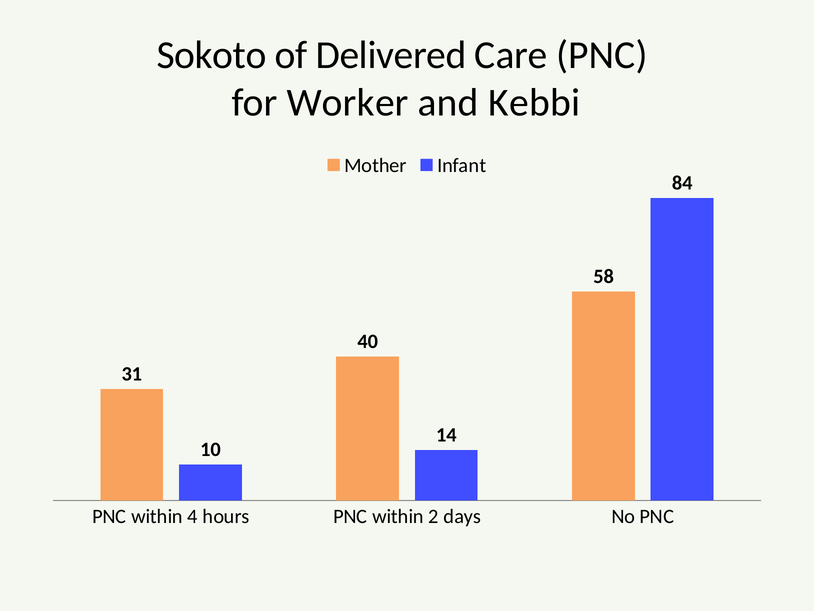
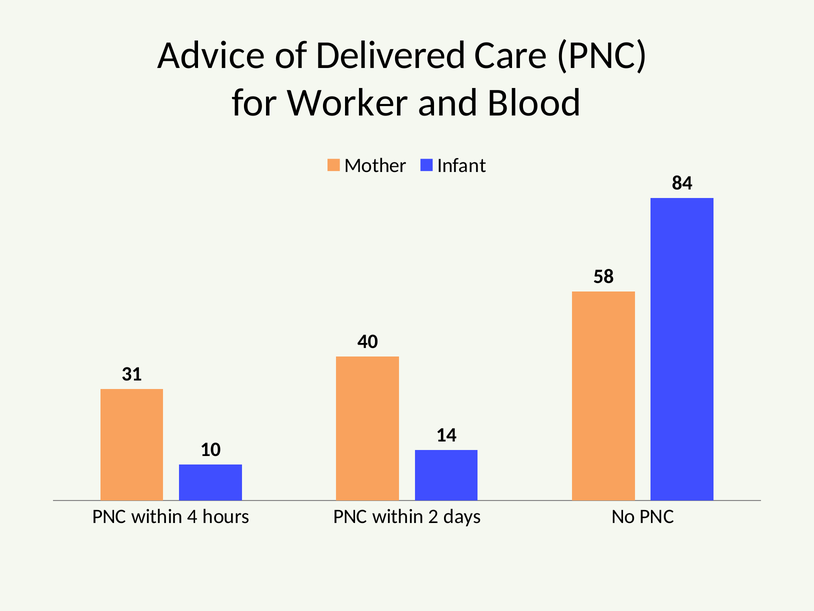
Sokoto: Sokoto -> Advice
Kebbi: Kebbi -> Blood
